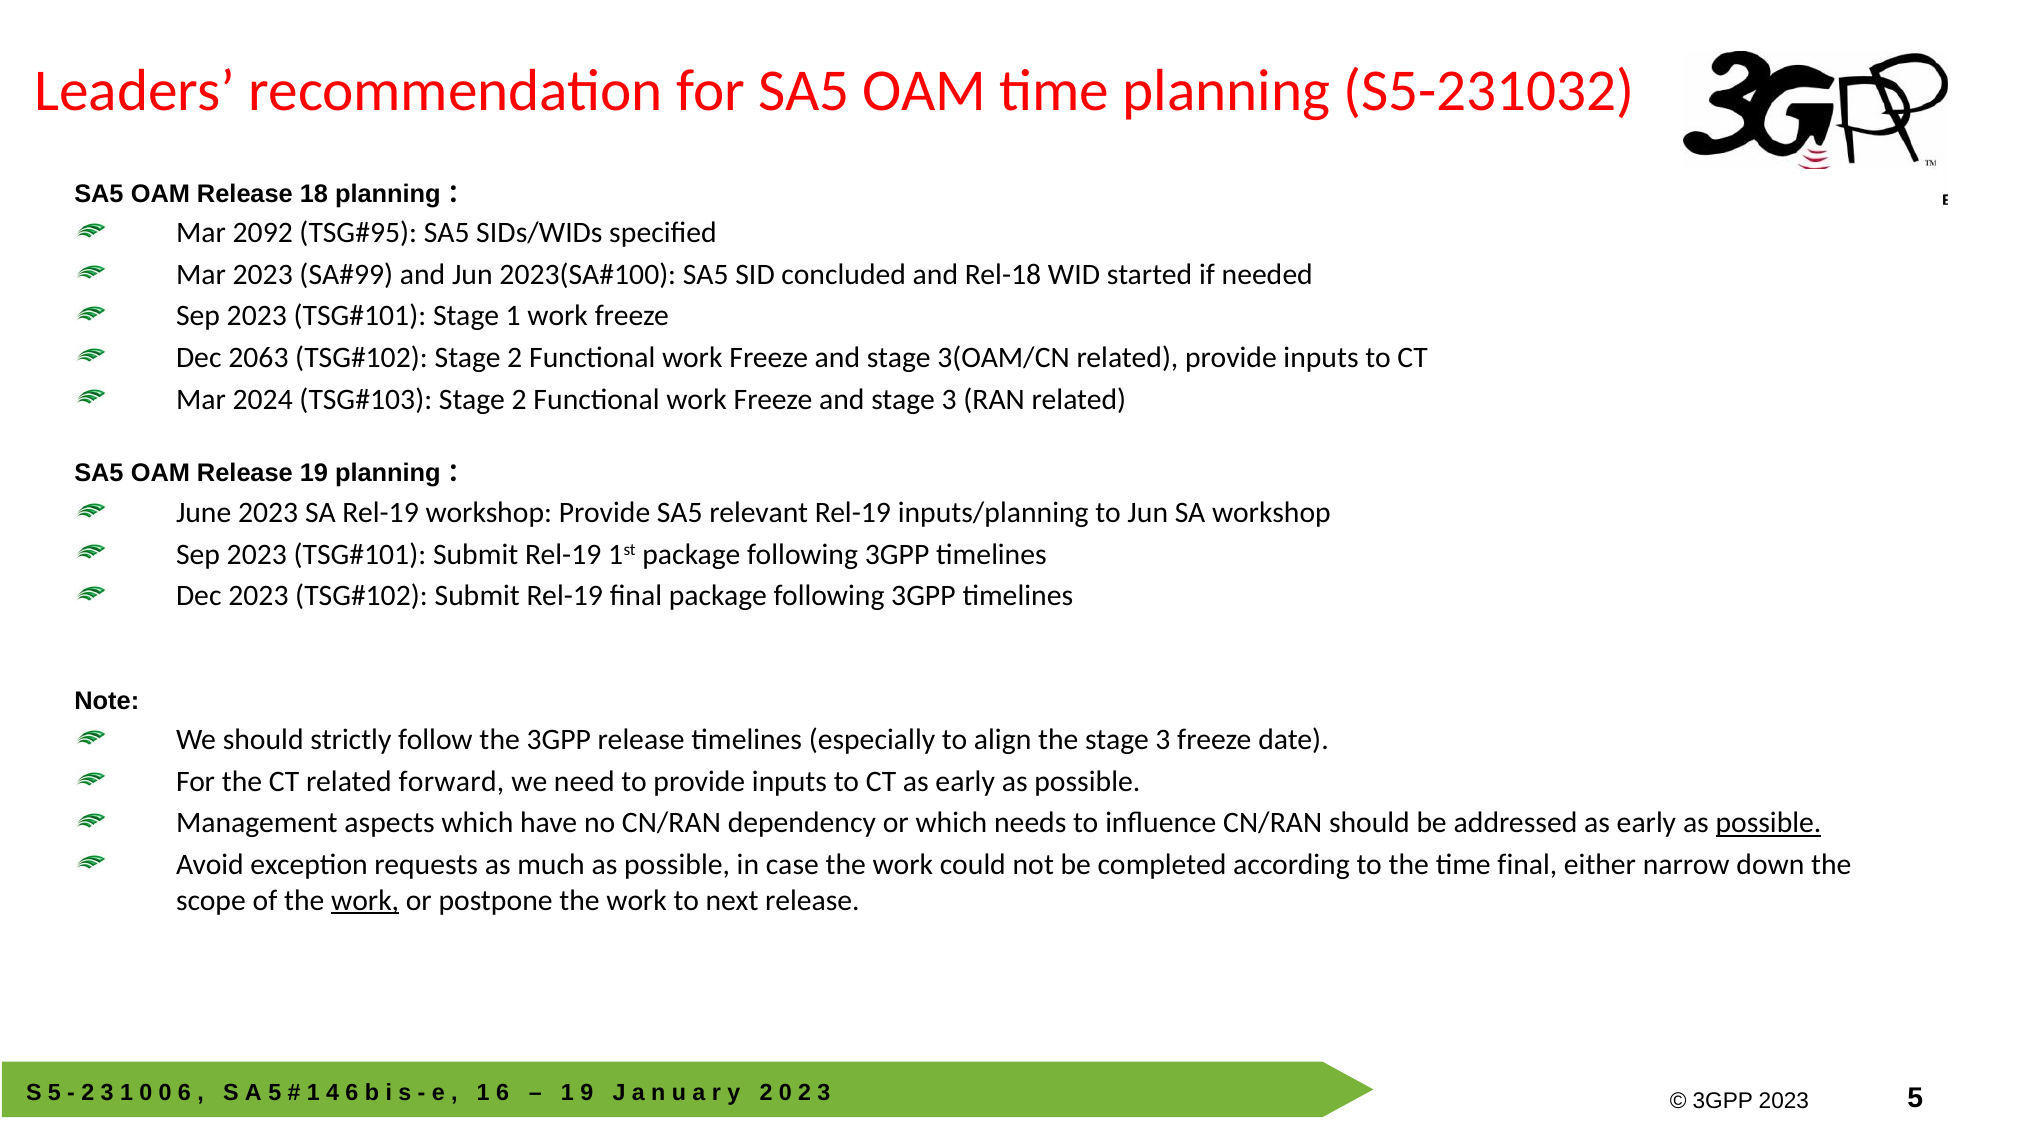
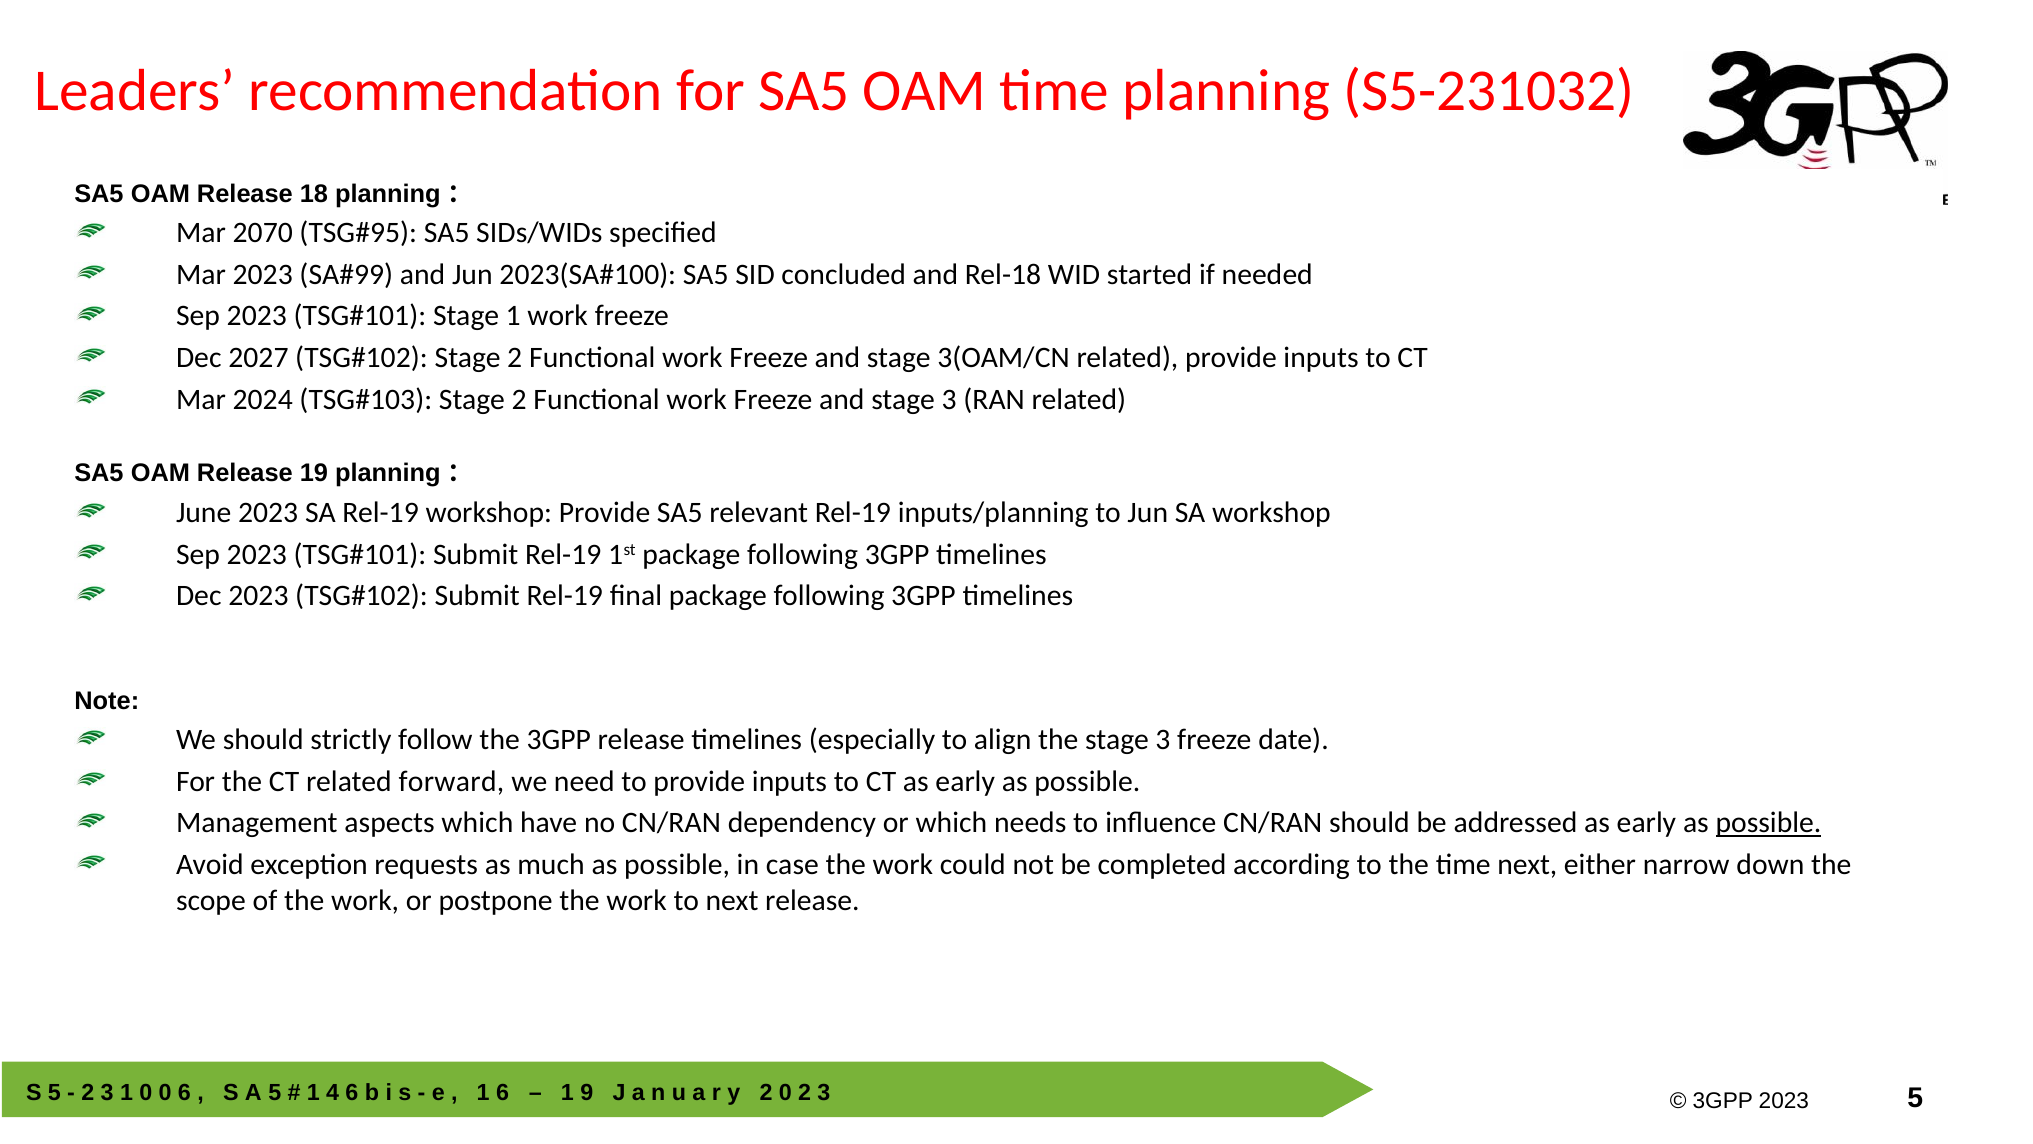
2092: 2092 -> 2070
2063: 2063 -> 2027
time final: final -> next
work at (365, 900) underline: present -> none
